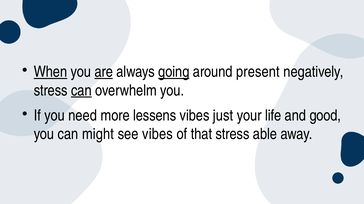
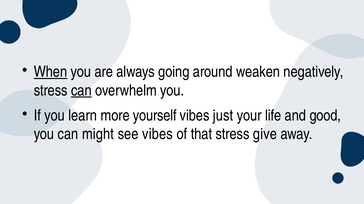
are underline: present -> none
going underline: present -> none
present: present -> weaken
need: need -> learn
lessens: lessens -> yourself
able: able -> give
